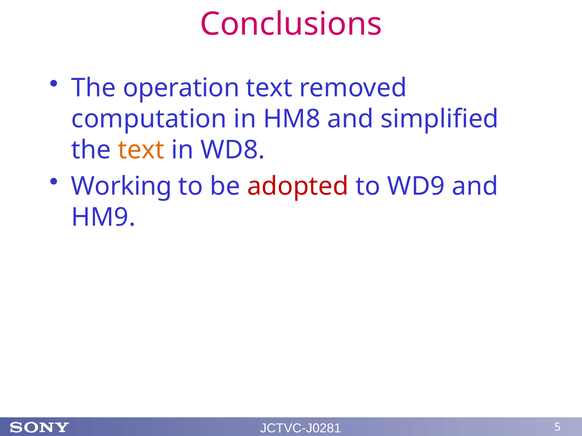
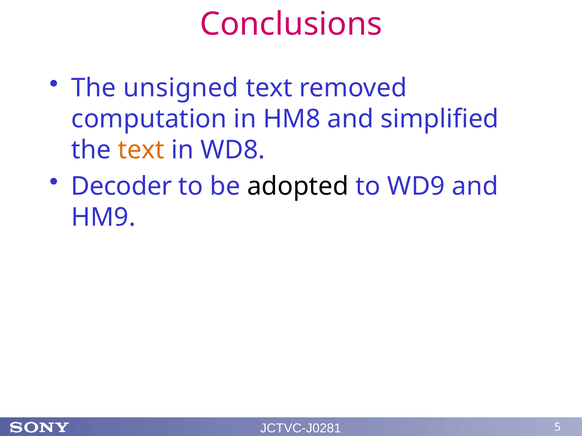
operation: operation -> unsigned
Working: Working -> Decoder
adopted colour: red -> black
